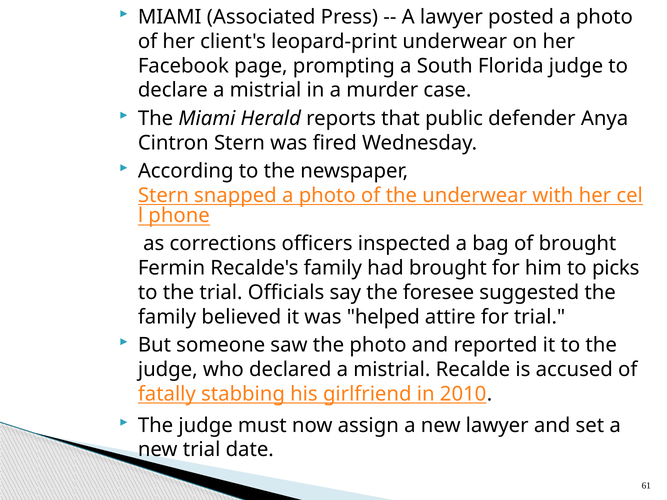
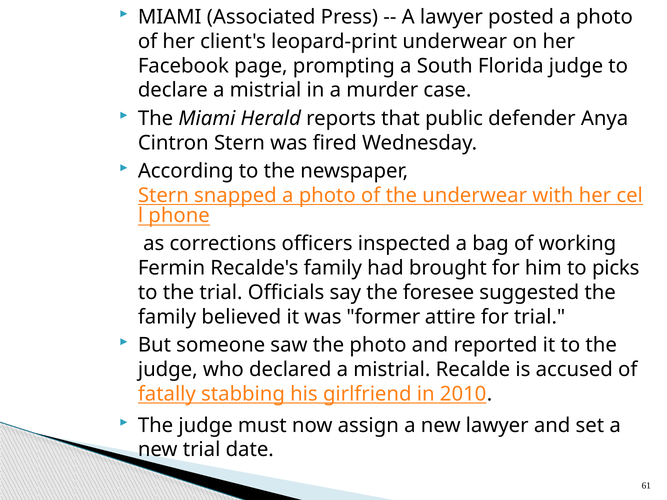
of brought: brought -> working
helped: helped -> former
